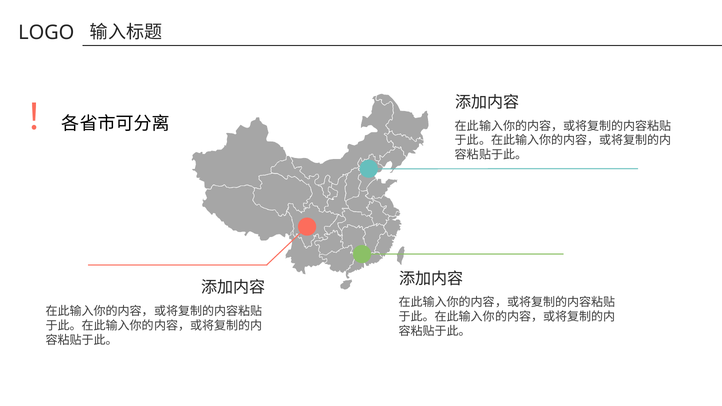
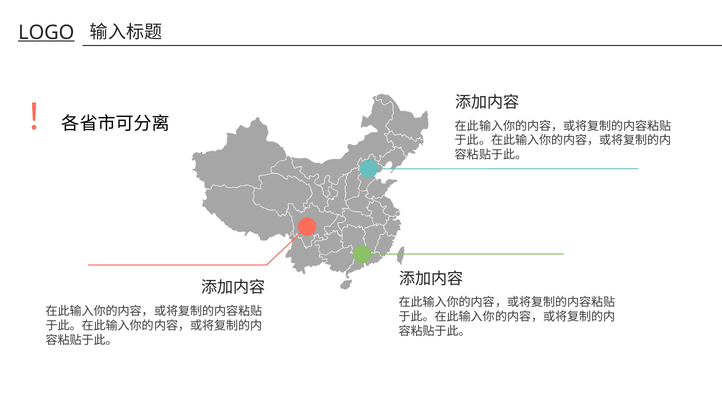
LOGO underline: none -> present
